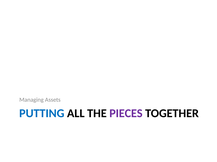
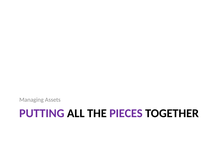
PUTTING colour: blue -> purple
